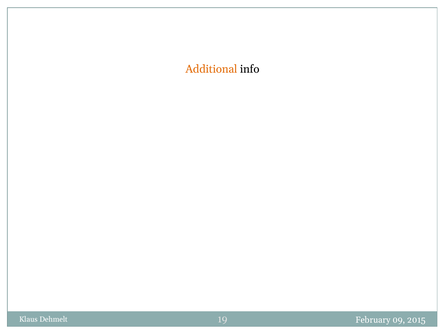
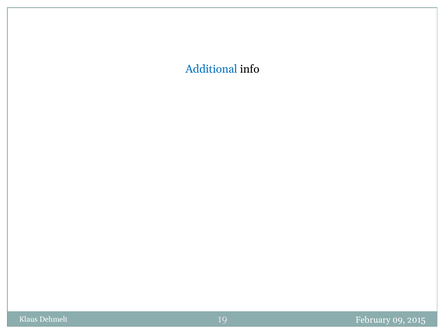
Additional colour: orange -> blue
